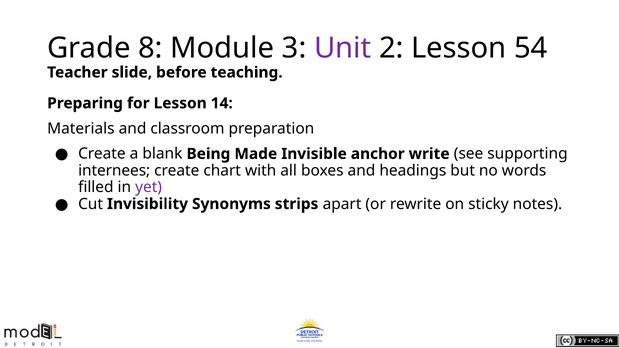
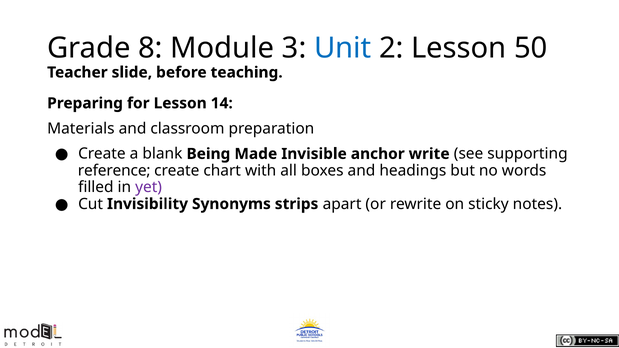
Unit colour: purple -> blue
54: 54 -> 50
internees: internees -> reference
